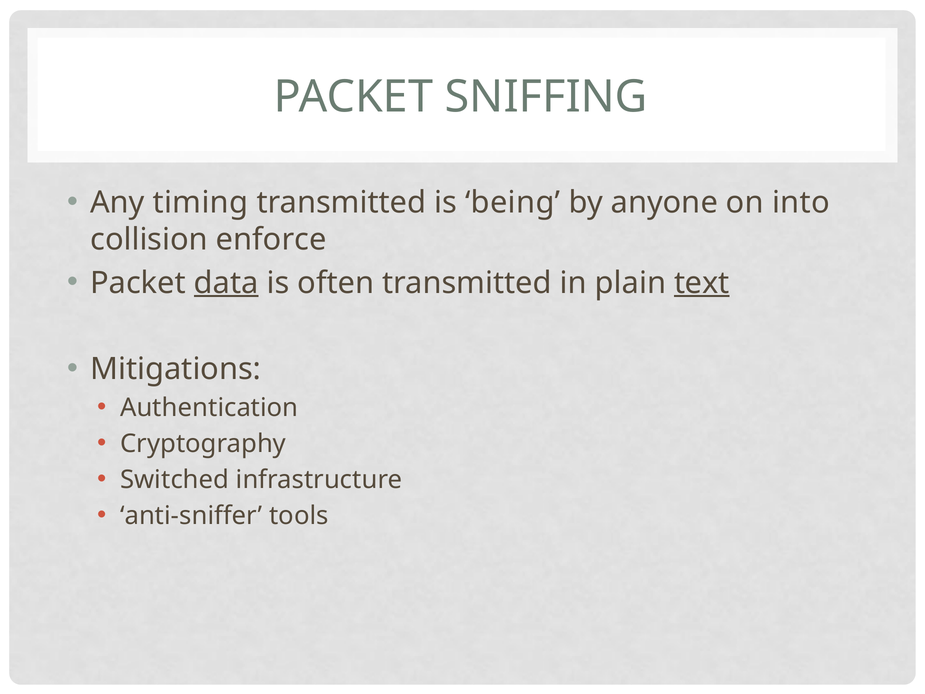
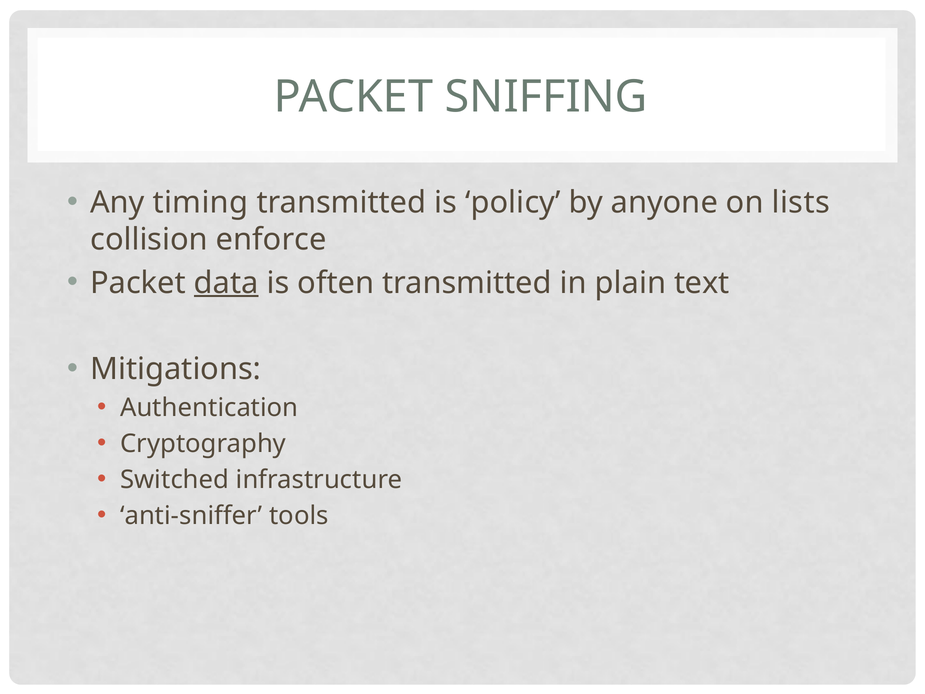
being: being -> policy
into: into -> lists
text underline: present -> none
